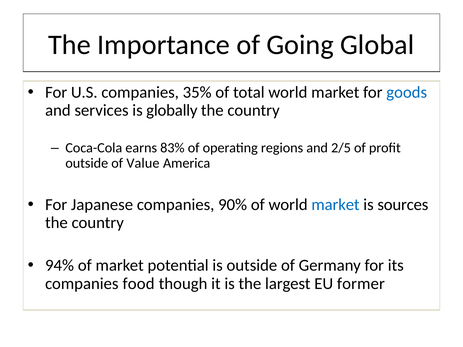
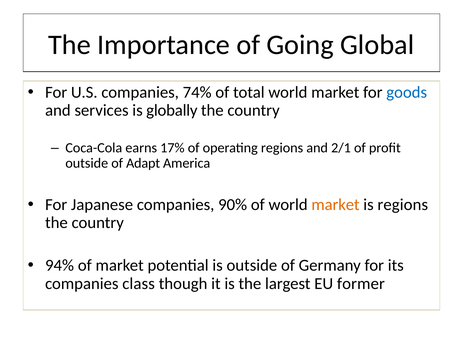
35%: 35% -> 74%
83%: 83% -> 17%
2/5: 2/5 -> 2/1
Value: Value -> Adapt
market at (335, 205) colour: blue -> orange
is sources: sources -> regions
food: food -> class
